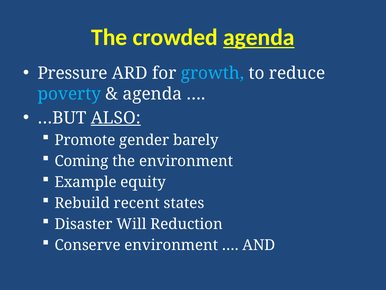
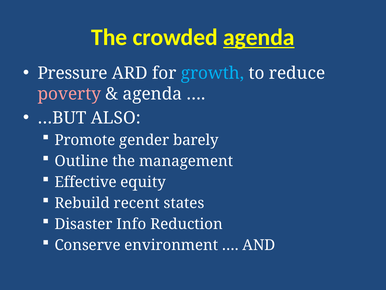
poverty colour: light blue -> pink
ALSO underline: present -> none
Coming: Coming -> Outline
the environment: environment -> management
Example: Example -> Effective
Will: Will -> Info
